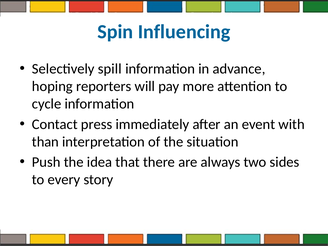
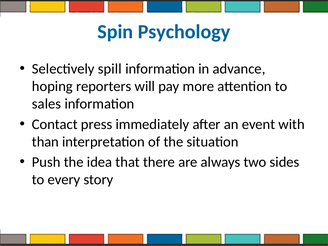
Influencing: Influencing -> Psychology
cycle: cycle -> sales
